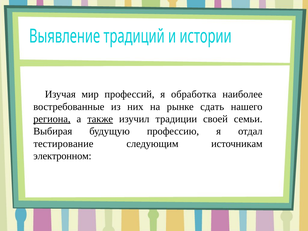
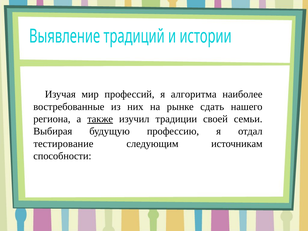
обработка: обработка -> алгоритма
региона underline: present -> none
электронном: электронном -> способности
